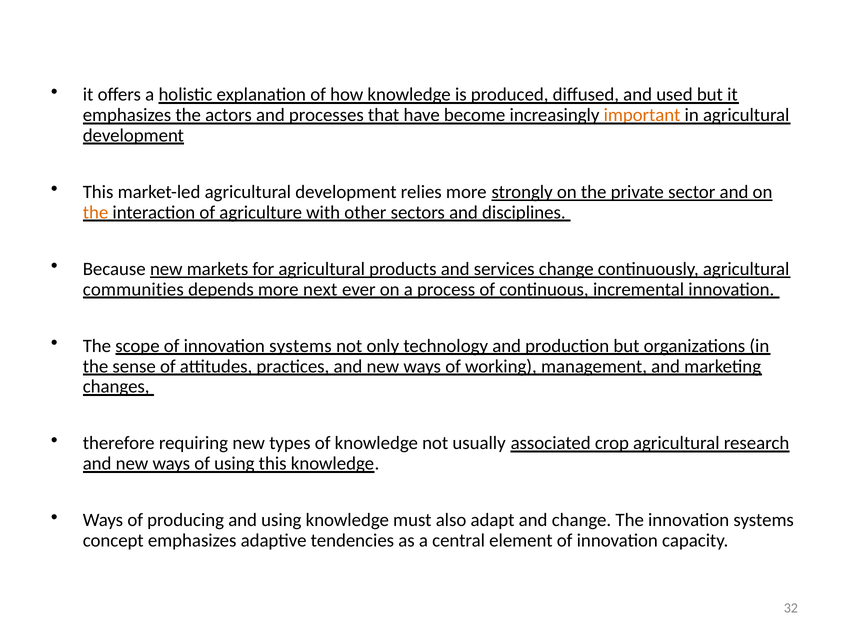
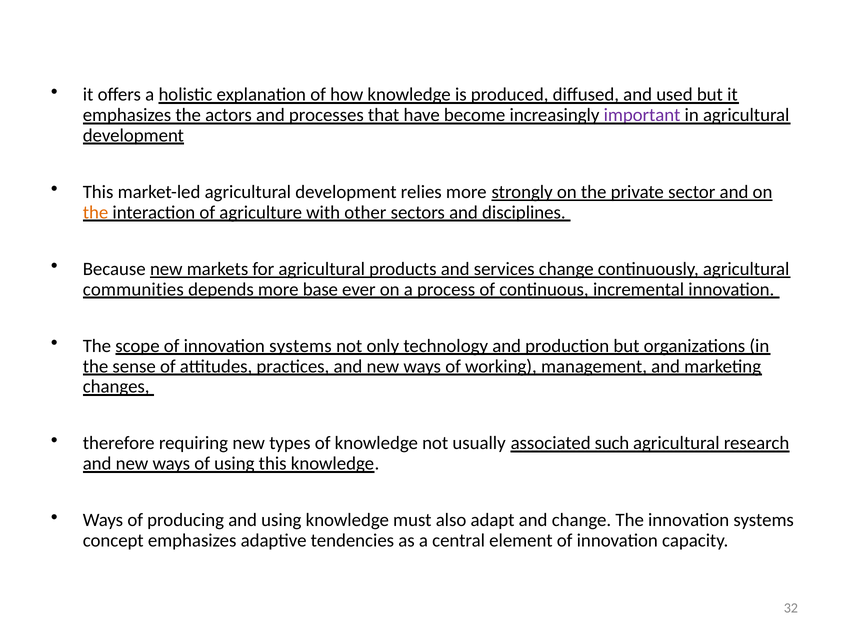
important colour: orange -> purple
next: next -> base
crop: crop -> such
